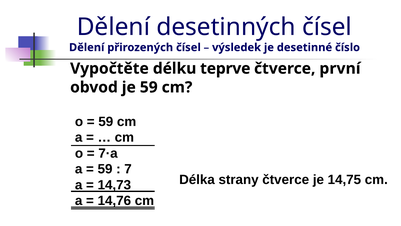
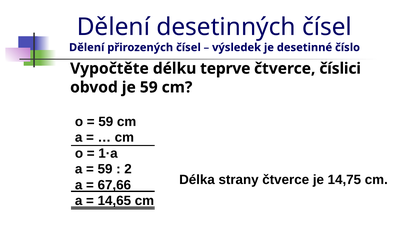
první: první -> číslici
7·a: 7·a -> 1·a
7: 7 -> 2
14,73: 14,73 -> 67,66
14,76: 14,76 -> 14,65
